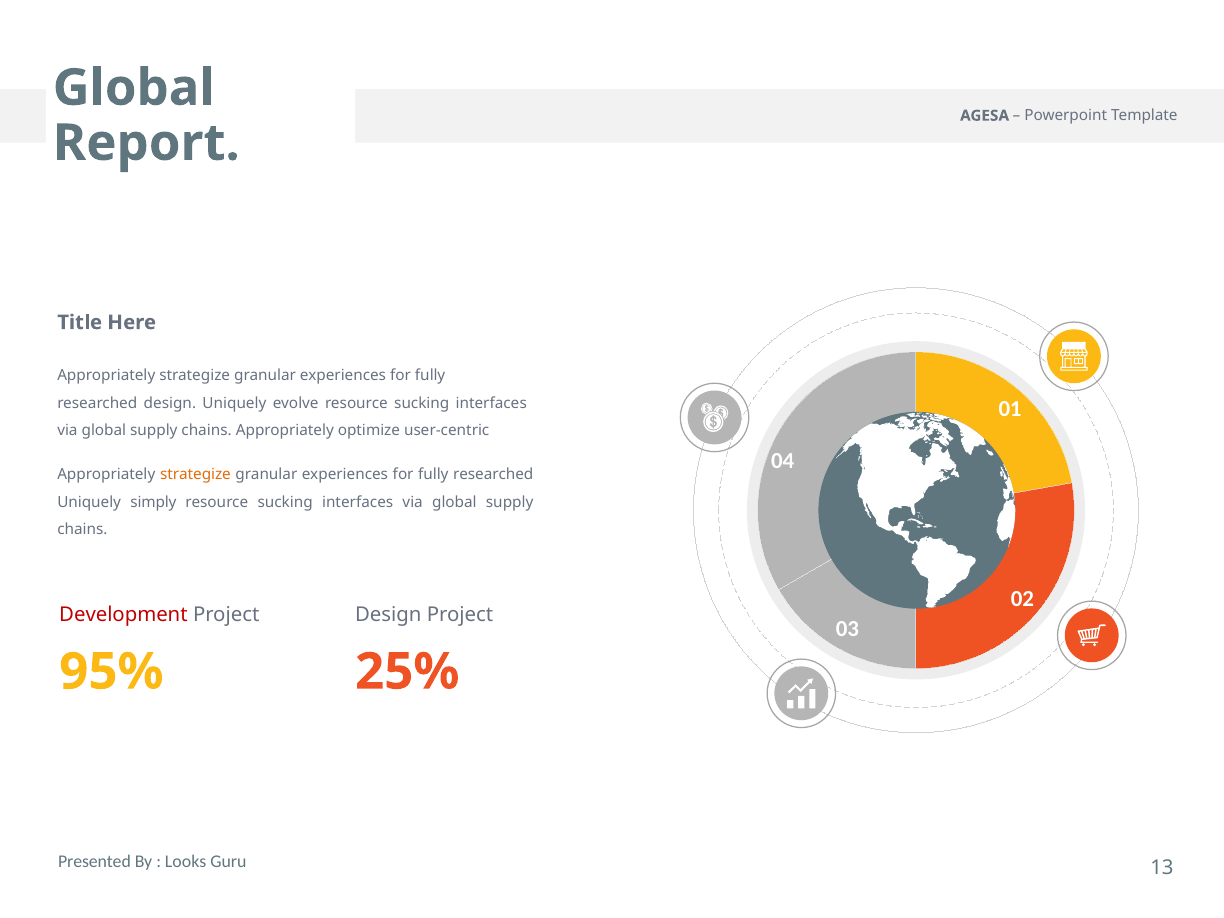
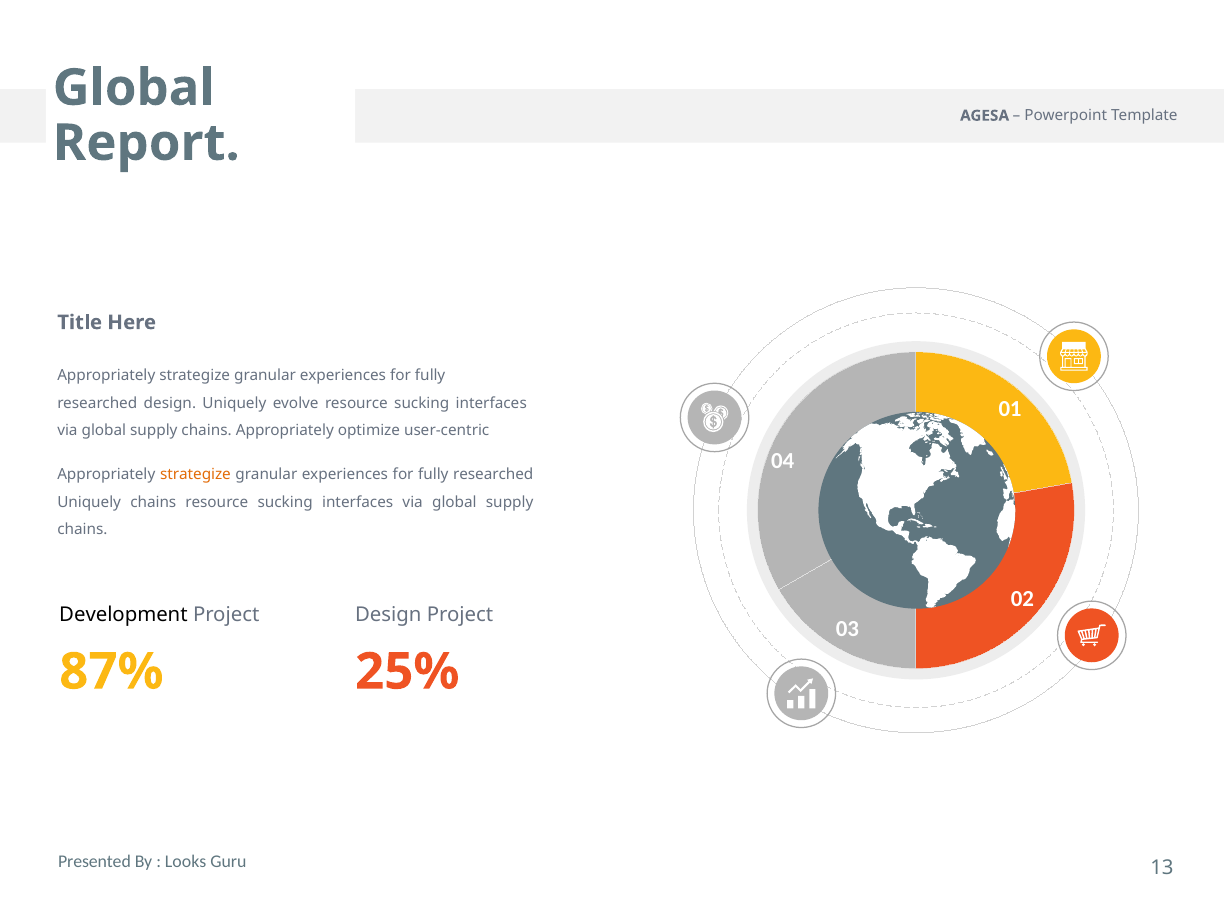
Uniquely simply: simply -> chains
Development colour: red -> black
95%: 95% -> 87%
